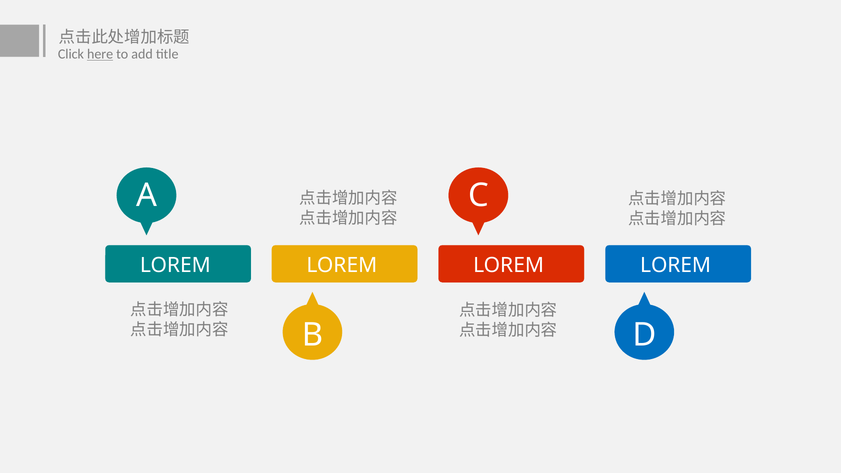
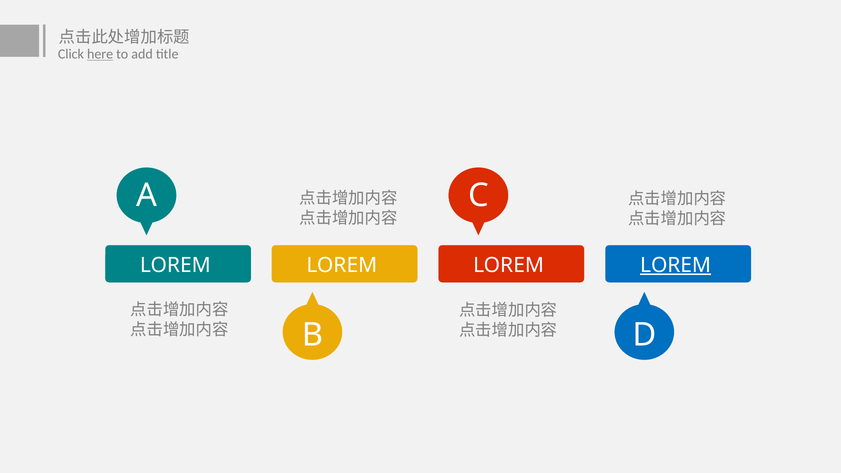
LOREM at (676, 265) underline: none -> present
